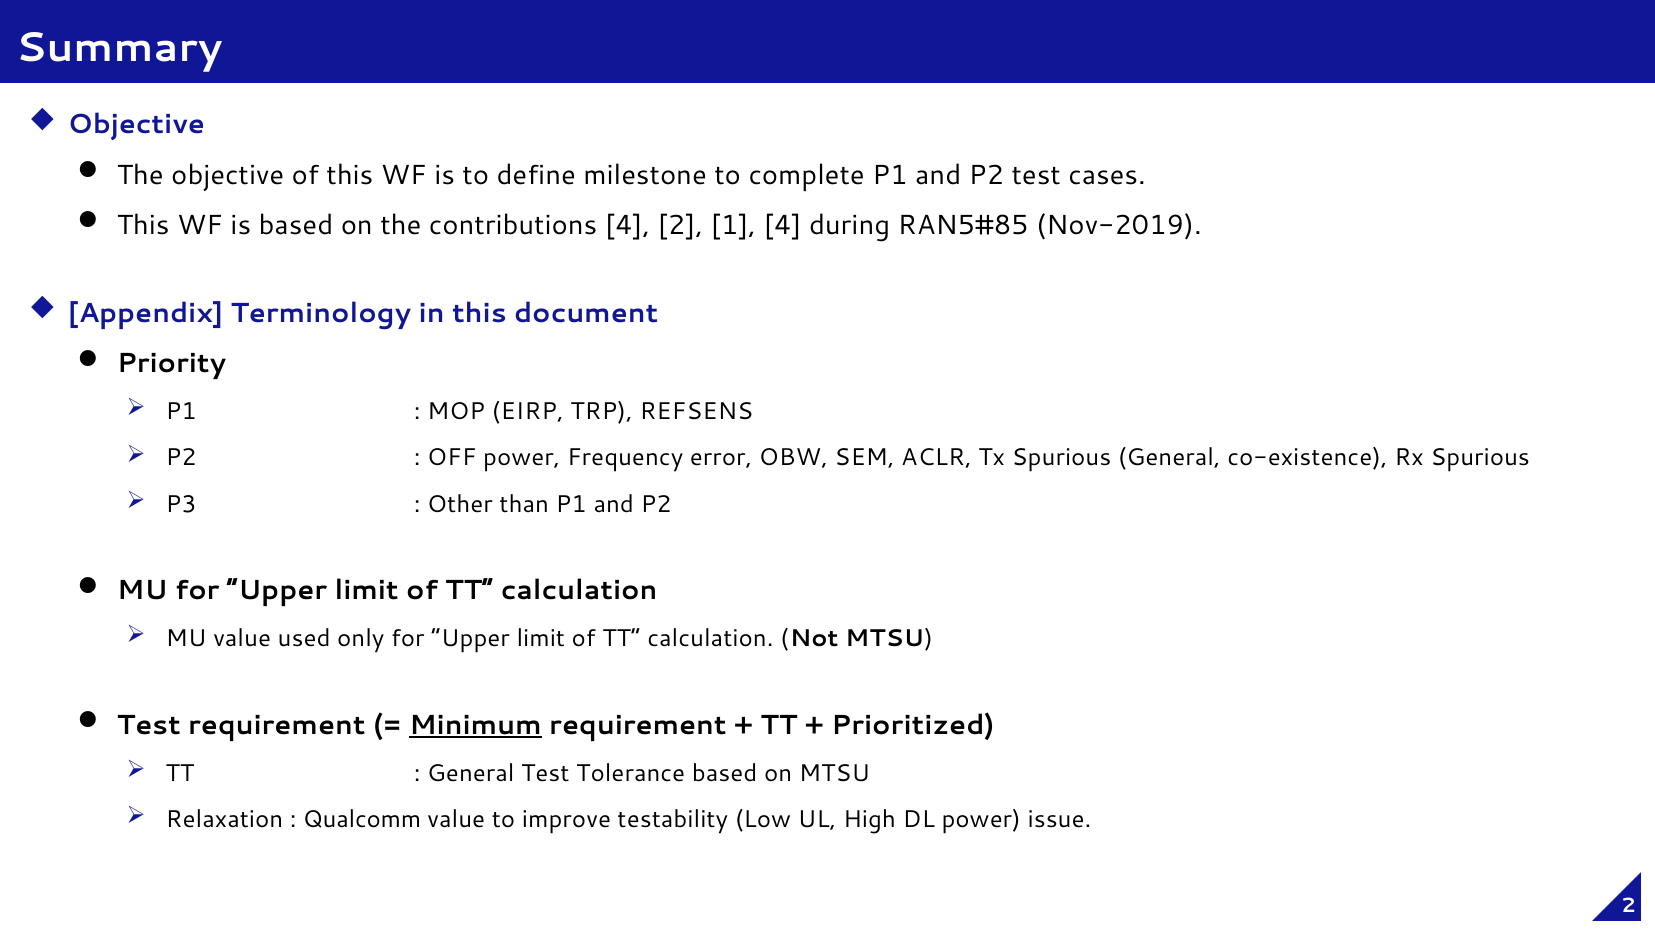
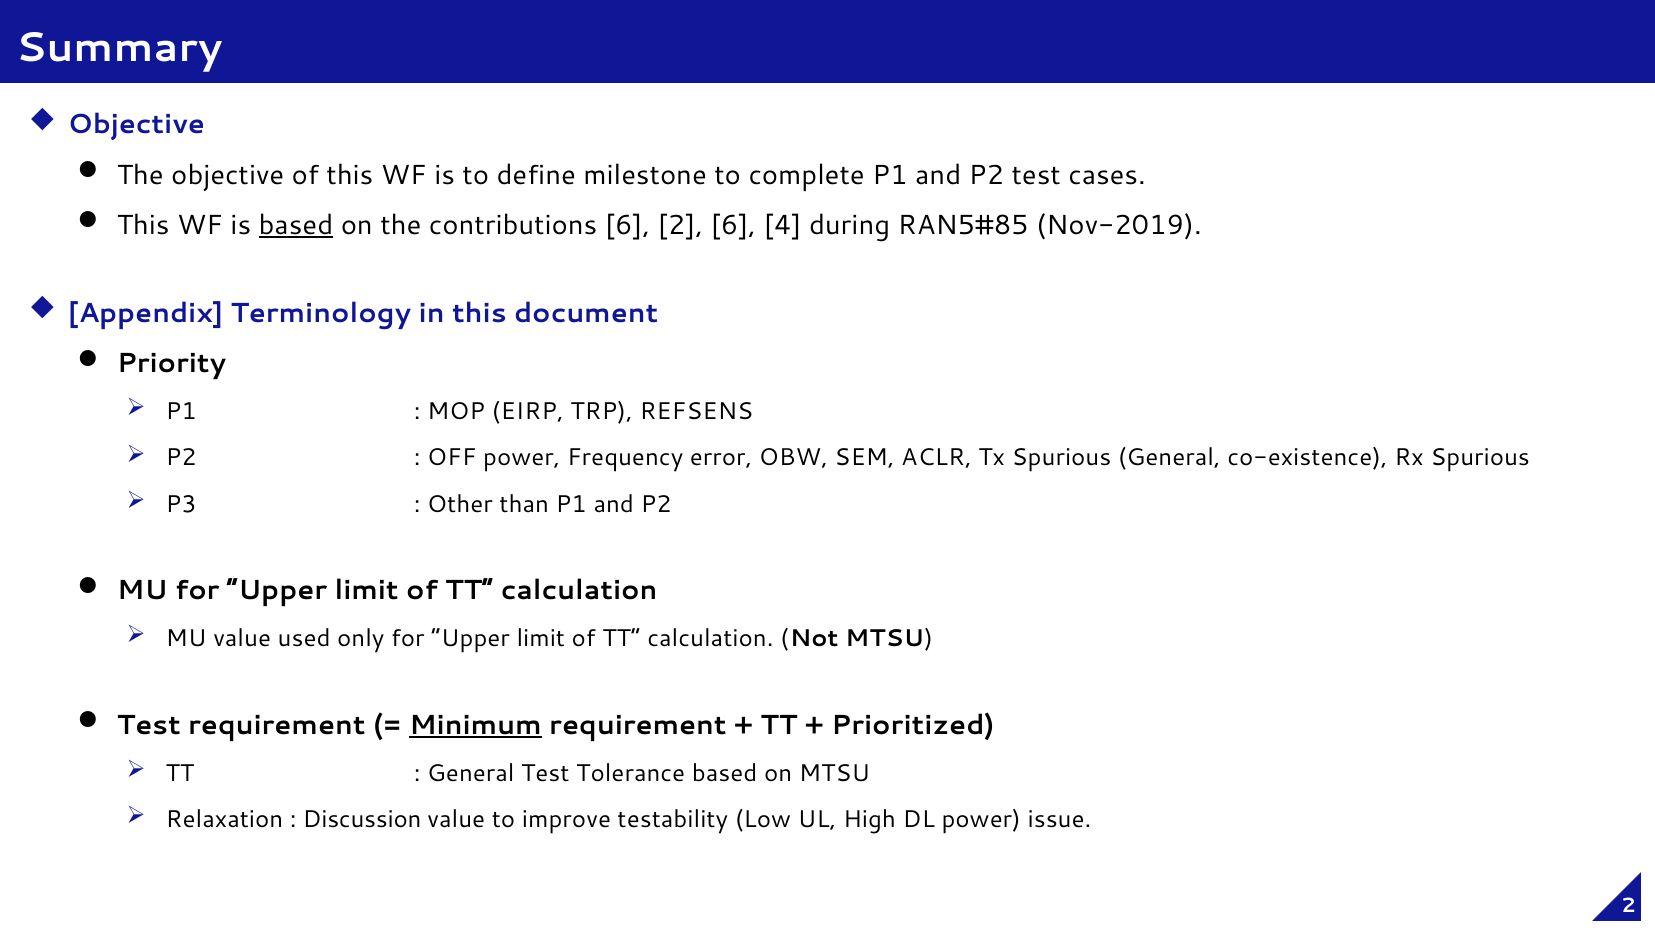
based at (296, 225) underline: none -> present
contributions 4: 4 -> 6
2 1: 1 -> 6
Qualcomm: Qualcomm -> Discussion
